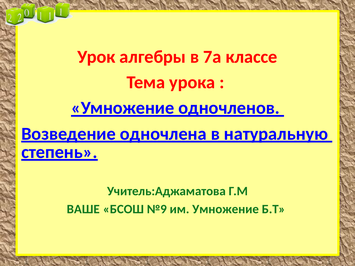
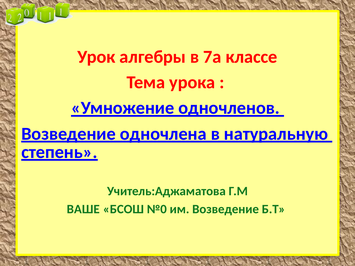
№9: №9 -> №0
им Умножение: Умножение -> Возведение
